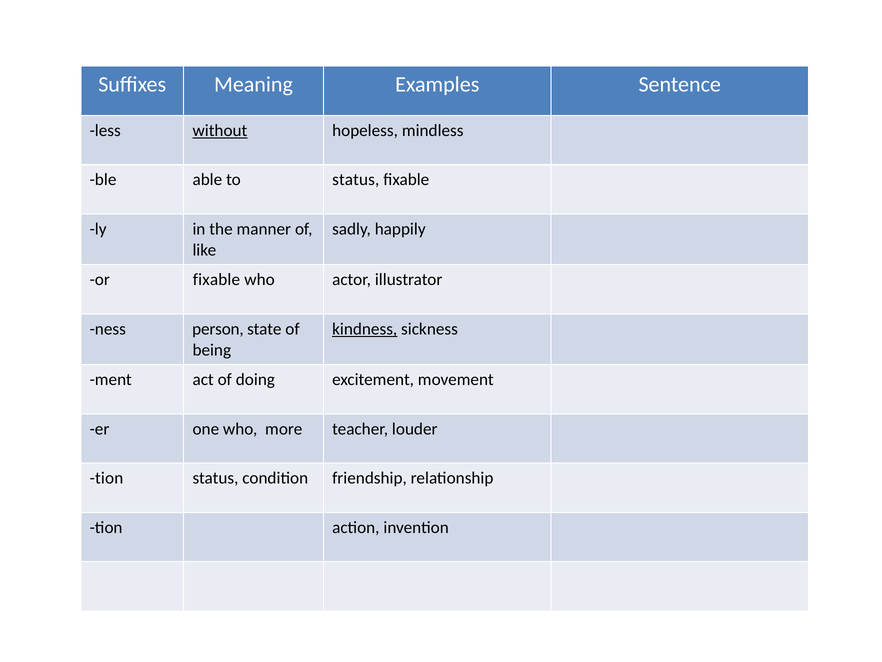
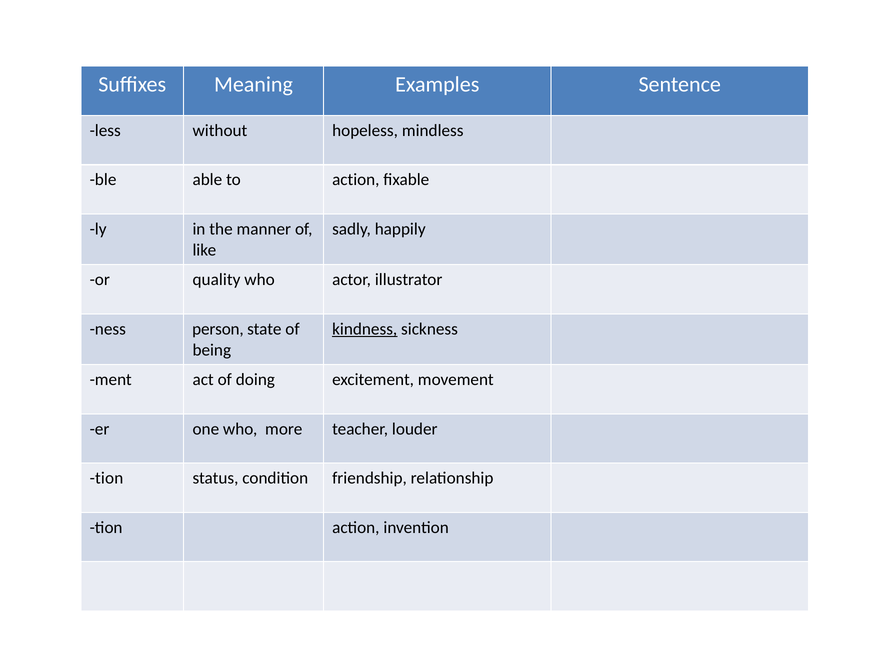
without underline: present -> none
to status: status -> action
or fixable: fixable -> quality
